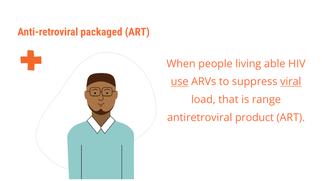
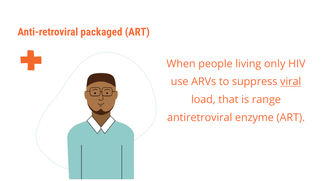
able: able -> only
use underline: present -> none
product: product -> enzyme
